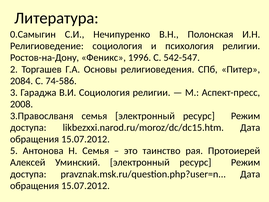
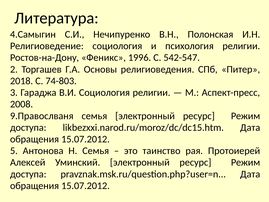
0.Самыгин: 0.Самыгин -> 4.Самыгин
2084: 2084 -> 2018
74-586: 74-586 -> 74-803
3.Правослваня: 3.Правослваня -> 9.Правослваня
